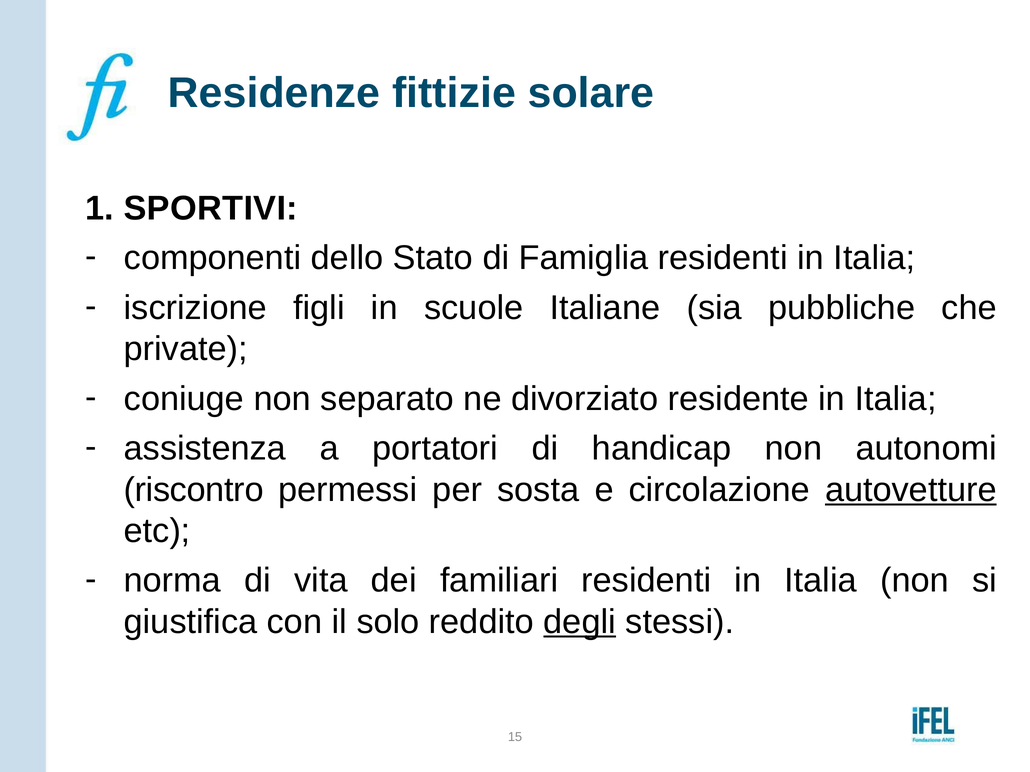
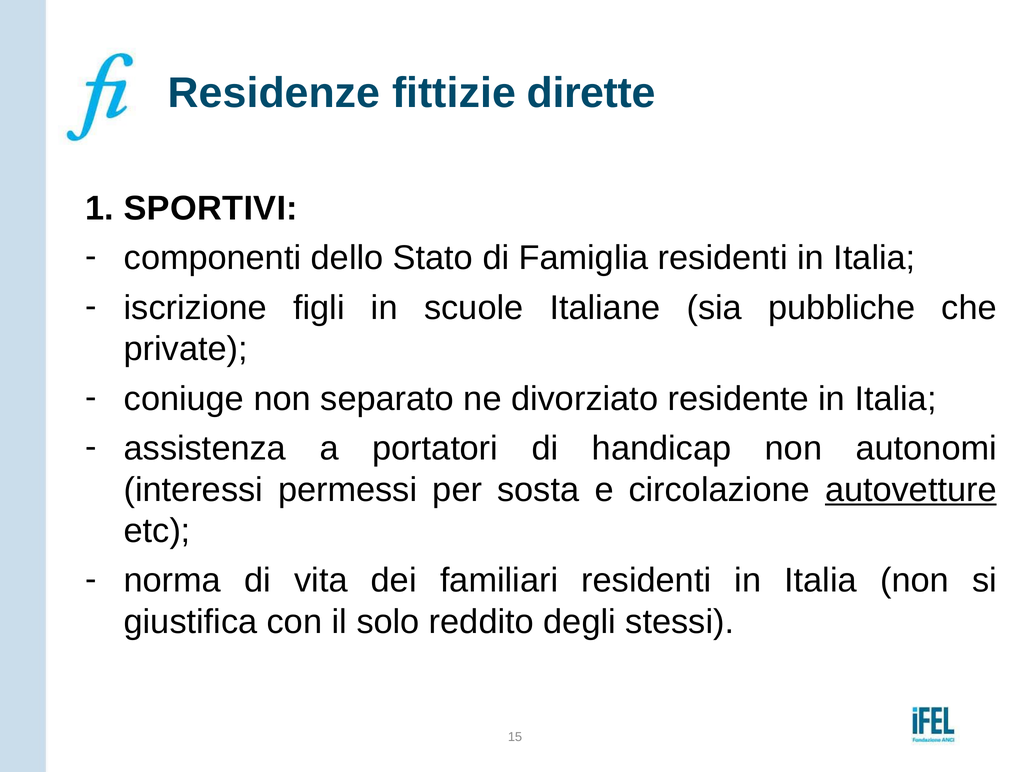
solare: solare -> dirette
riscontro: riscontro -> interessi
degli underline: present -> none
